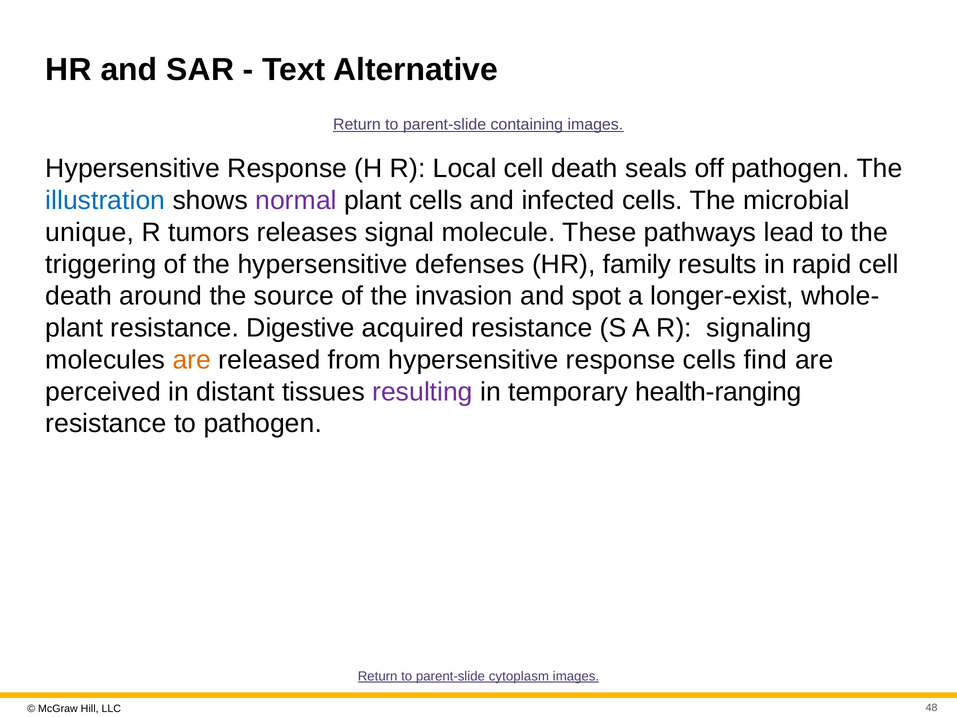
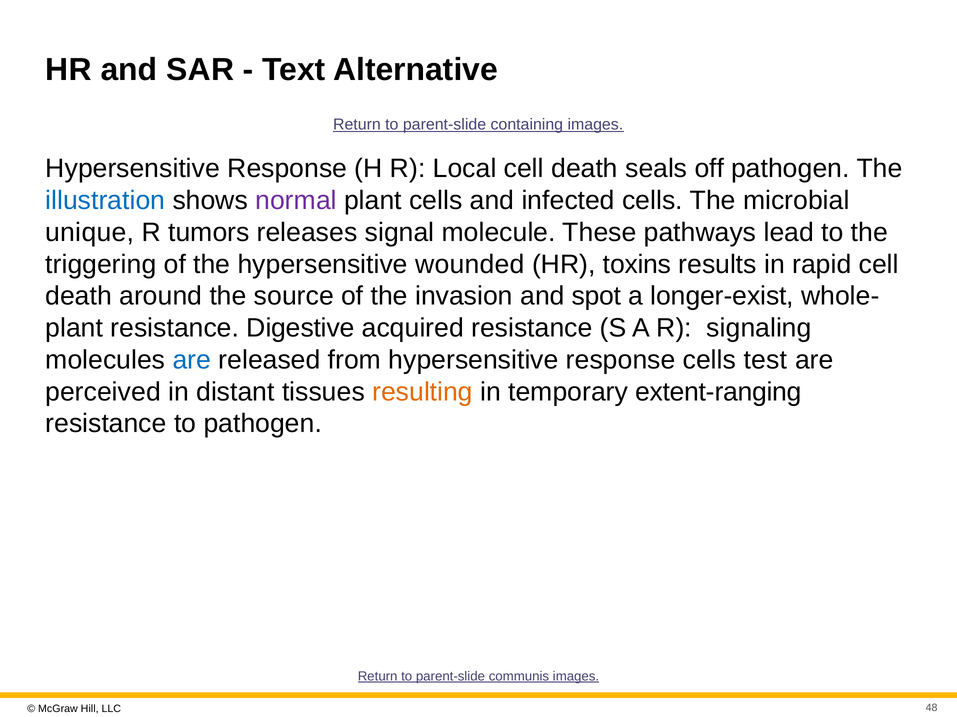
defenses: defenses -> wounded
family: family -> toxins
are at (192, 360) colour: orange -> blue
find: find -> test
resulting colour: purple -> orange
health-ranging: health-ranging -> extent-ranging
cytoplasm: cytoplasm -> communis
